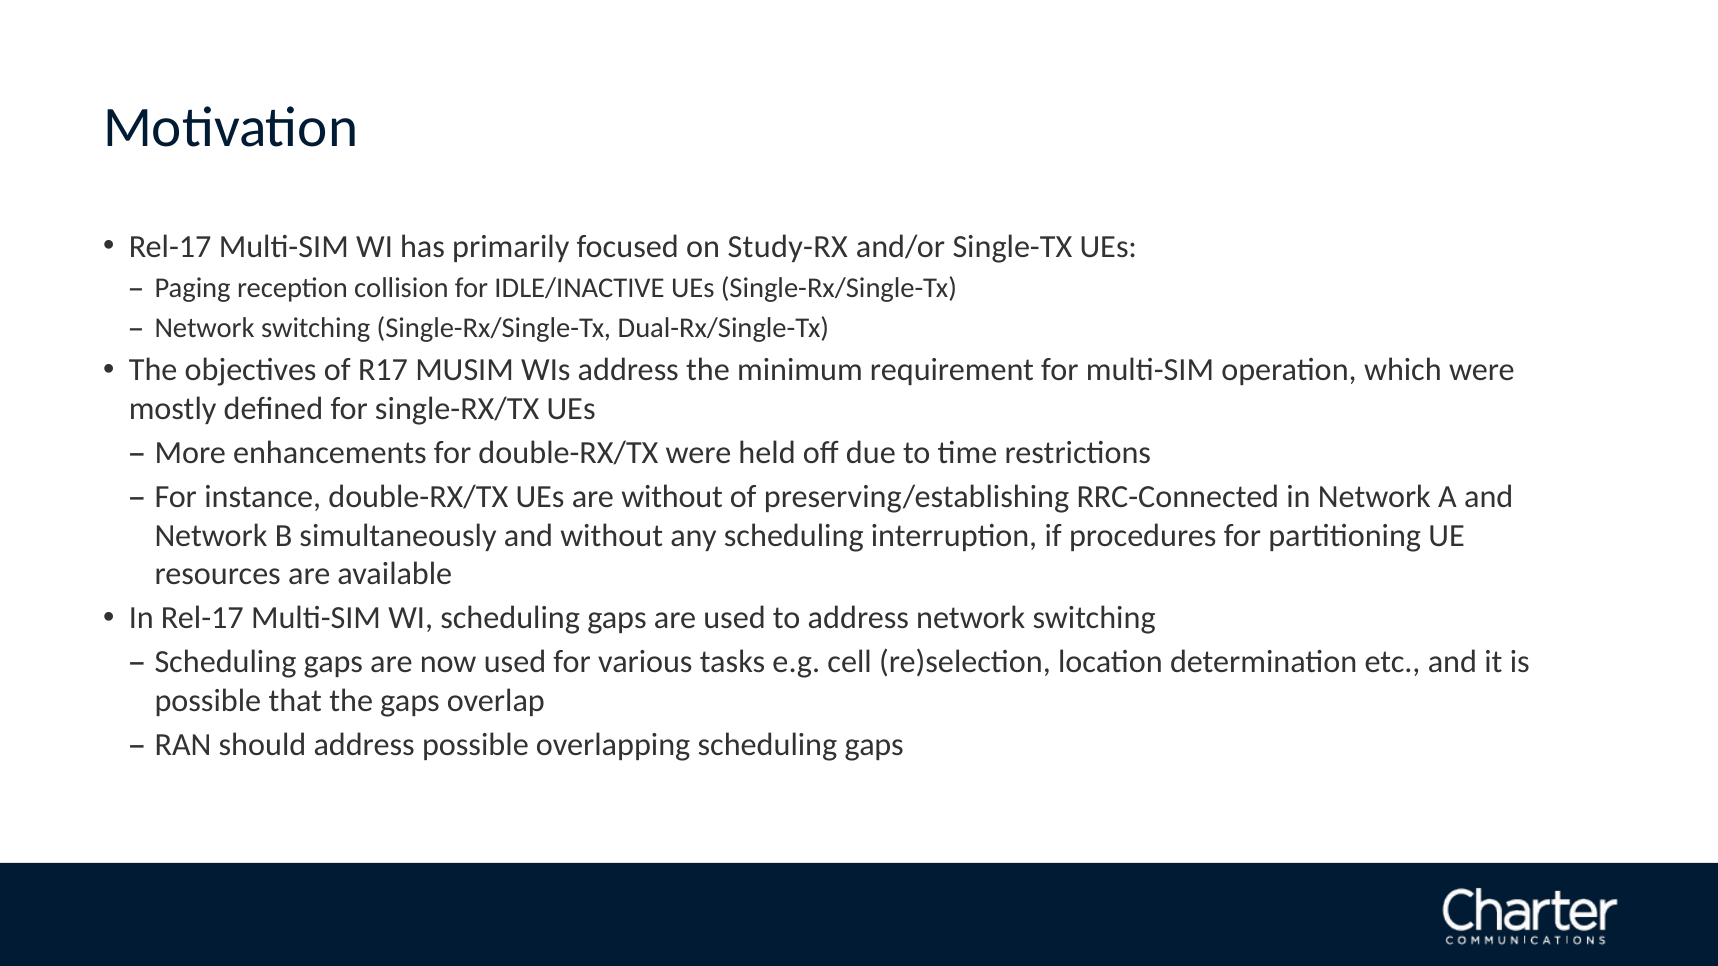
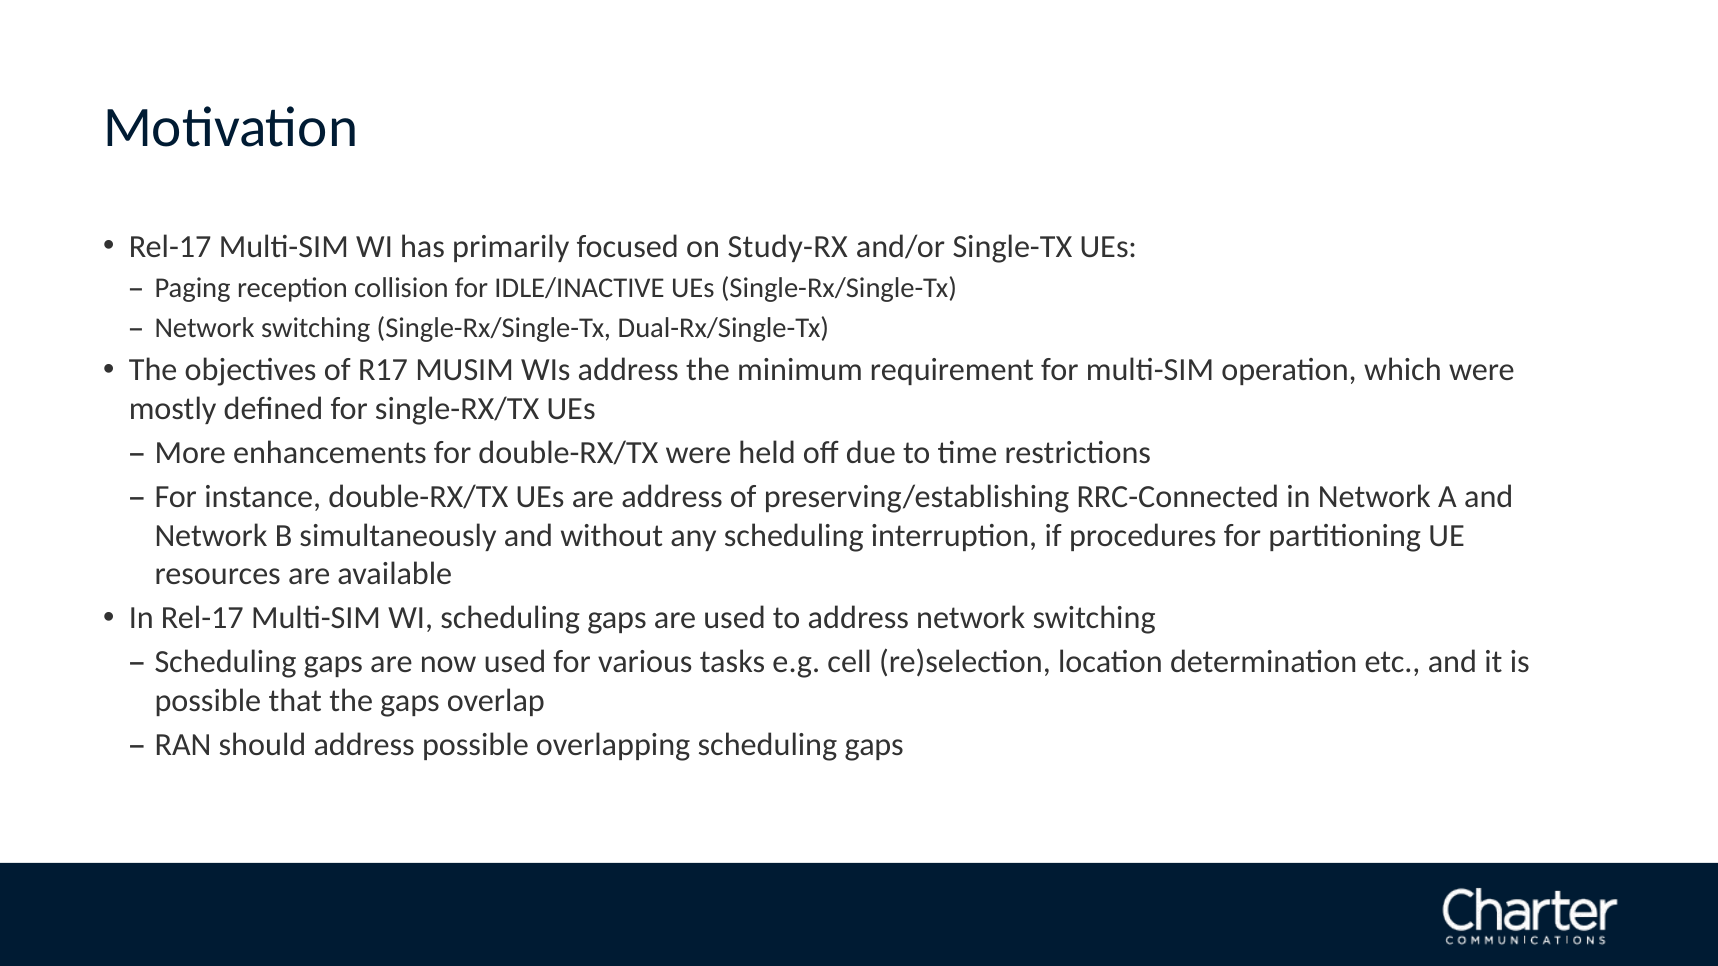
are without: without -> address
